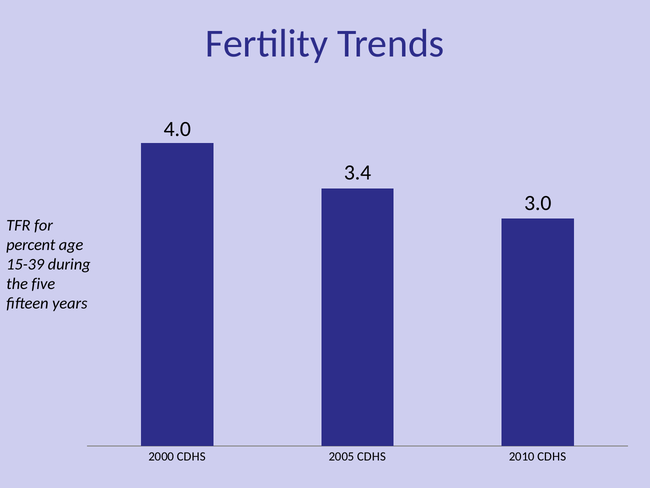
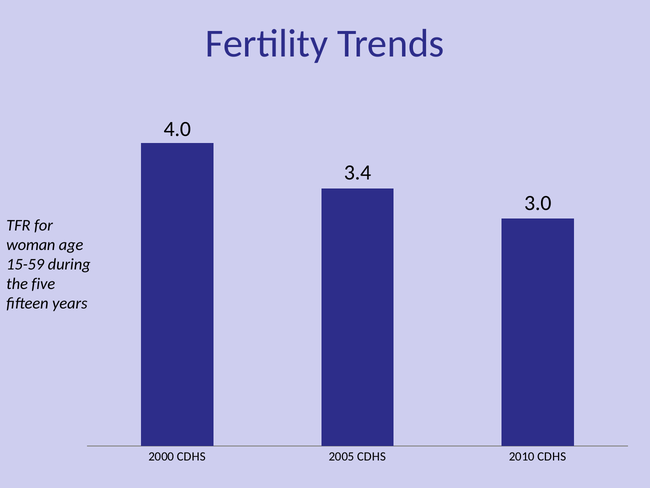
percent: percent -> woman
15-39: 15-39 -> 15-59
